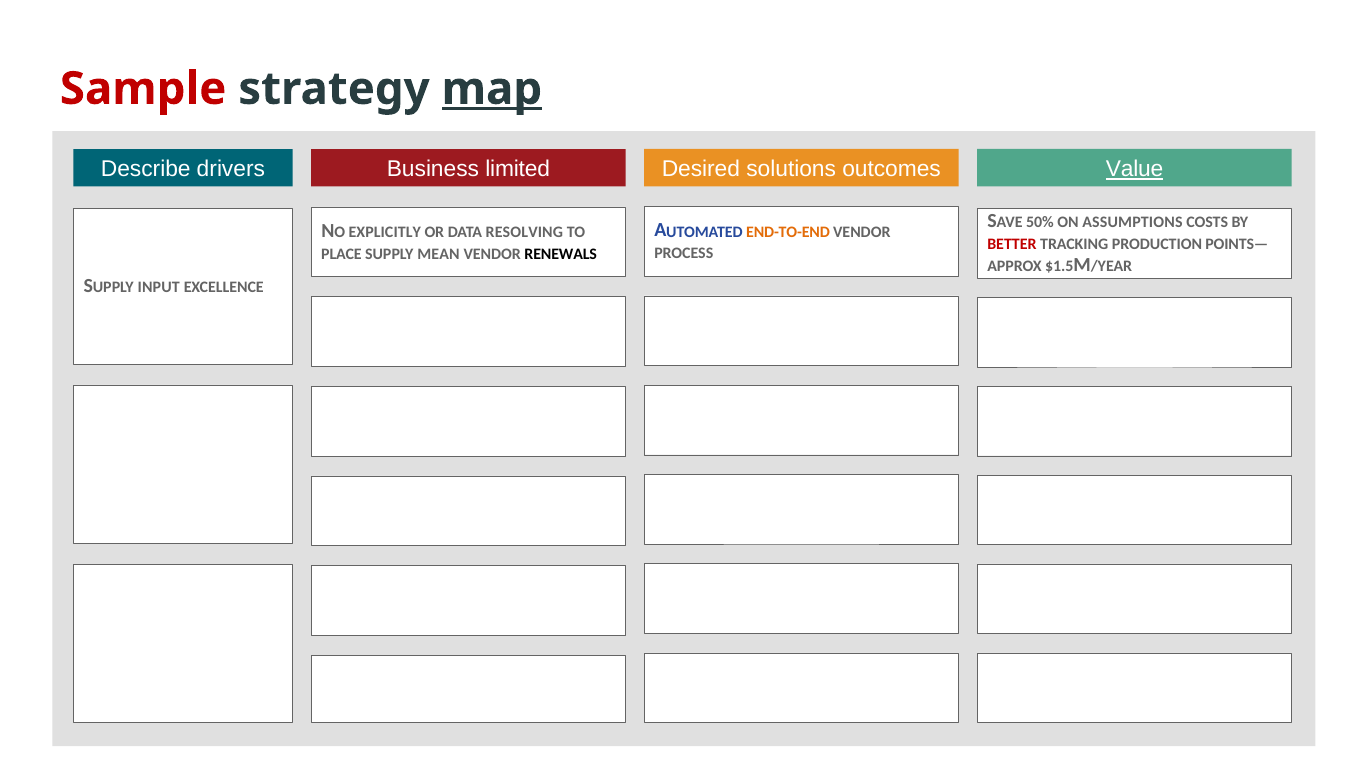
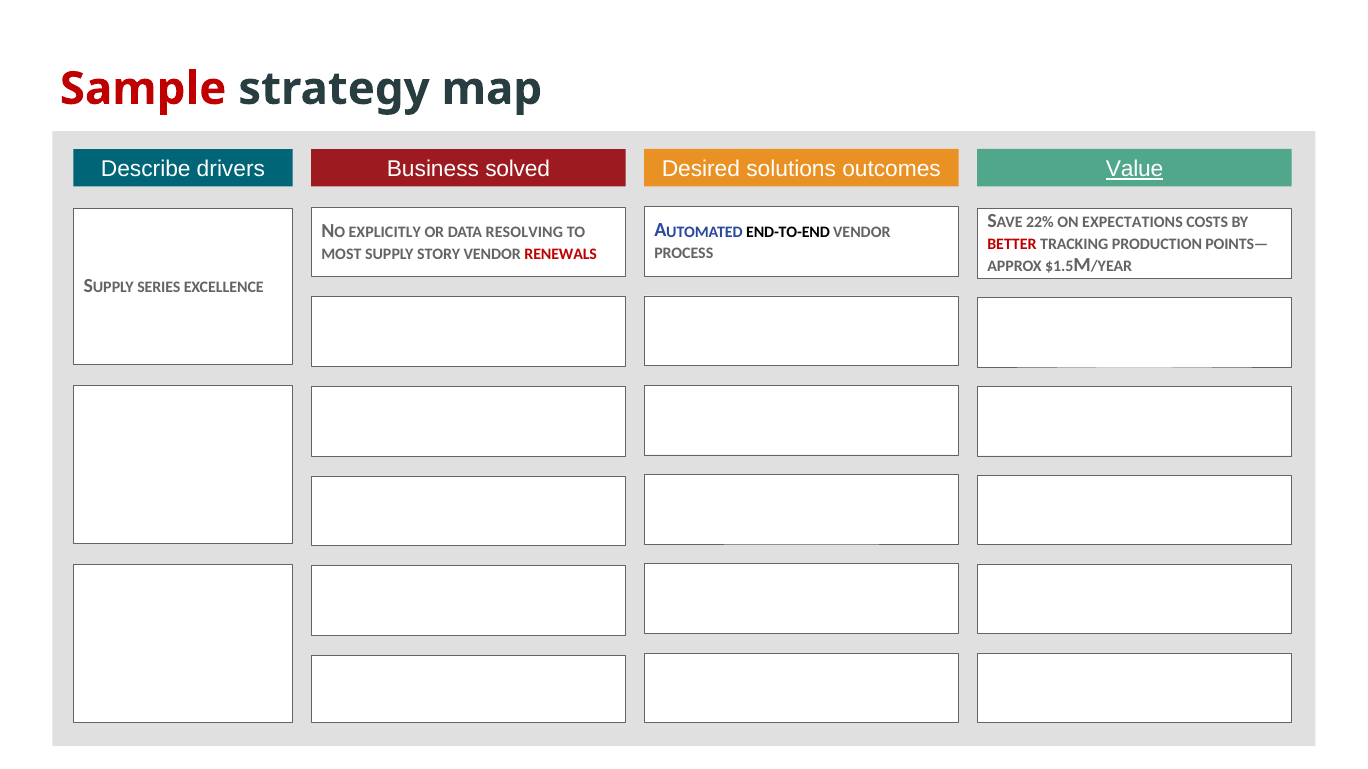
map underline: present -> none
limited: limited -> solved
50%: 50% -> 22%
ASSUMPTIONS: ASSUMPTIONS -> EXPECTATIONS
END-TO-END colour: orange -> black
PLACE: PLACE -> MOST
MEAN: MEAN -> STORY
RENEWALS colour: black -> red
INPUT: INPUT -> SERIES
